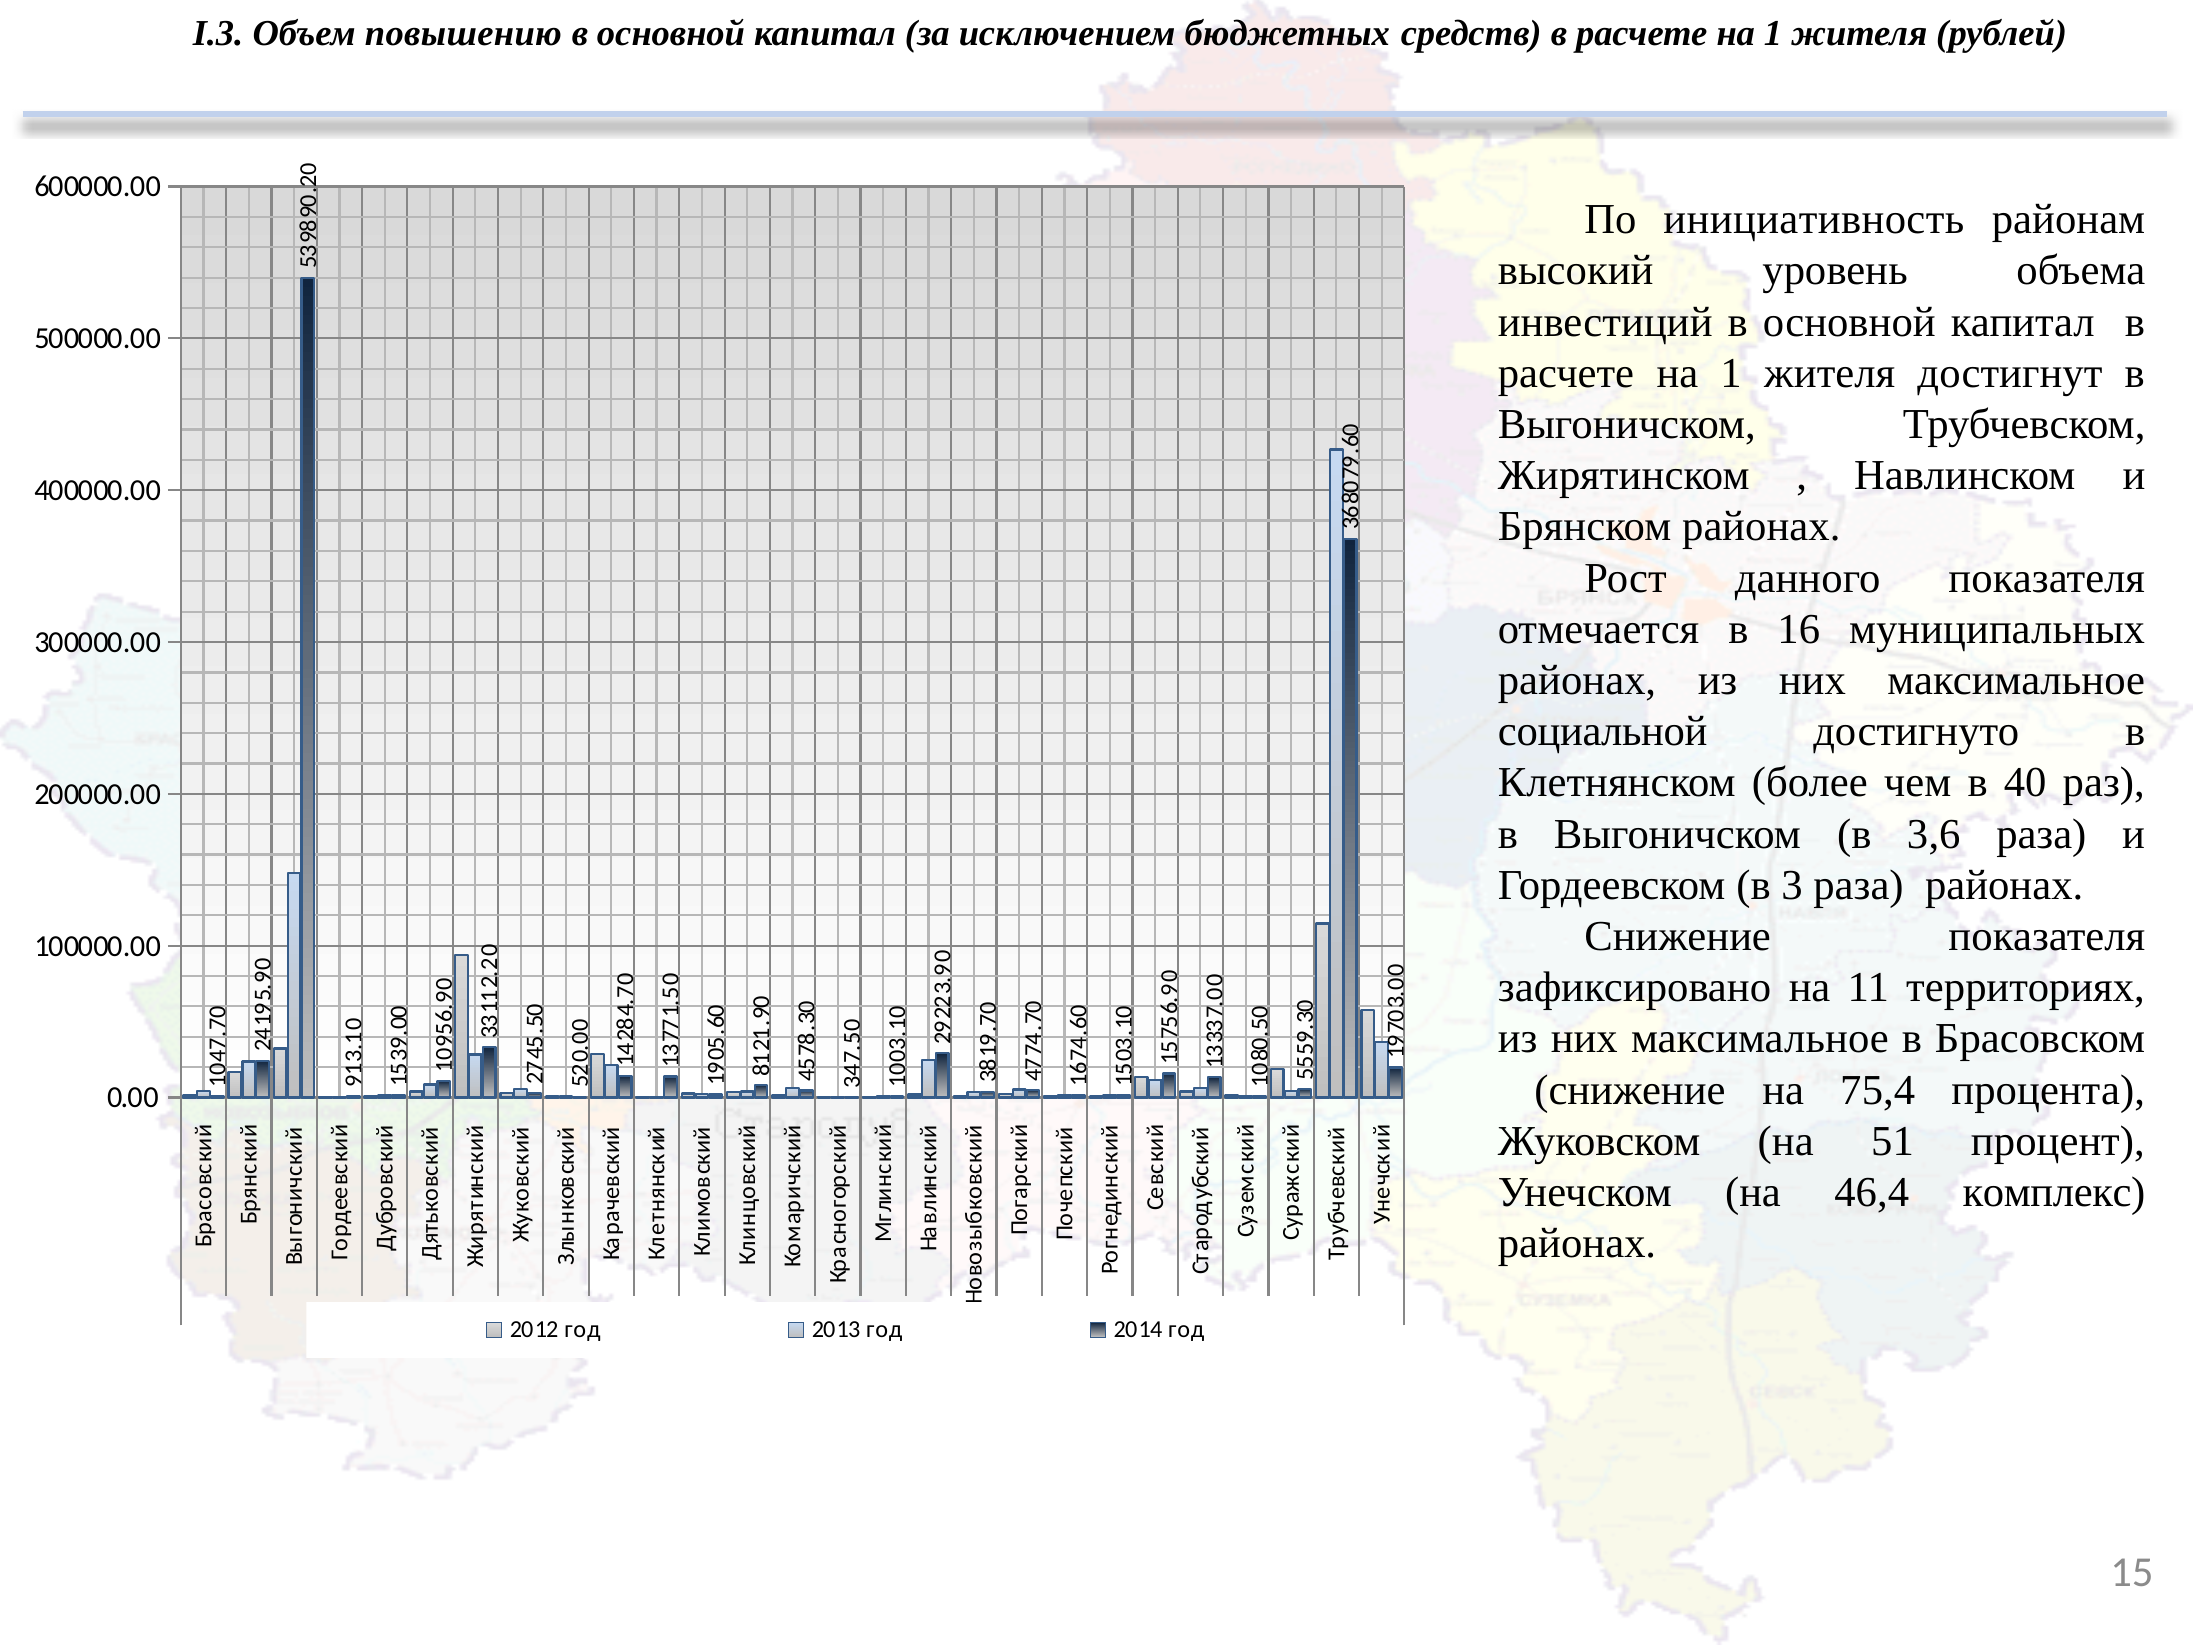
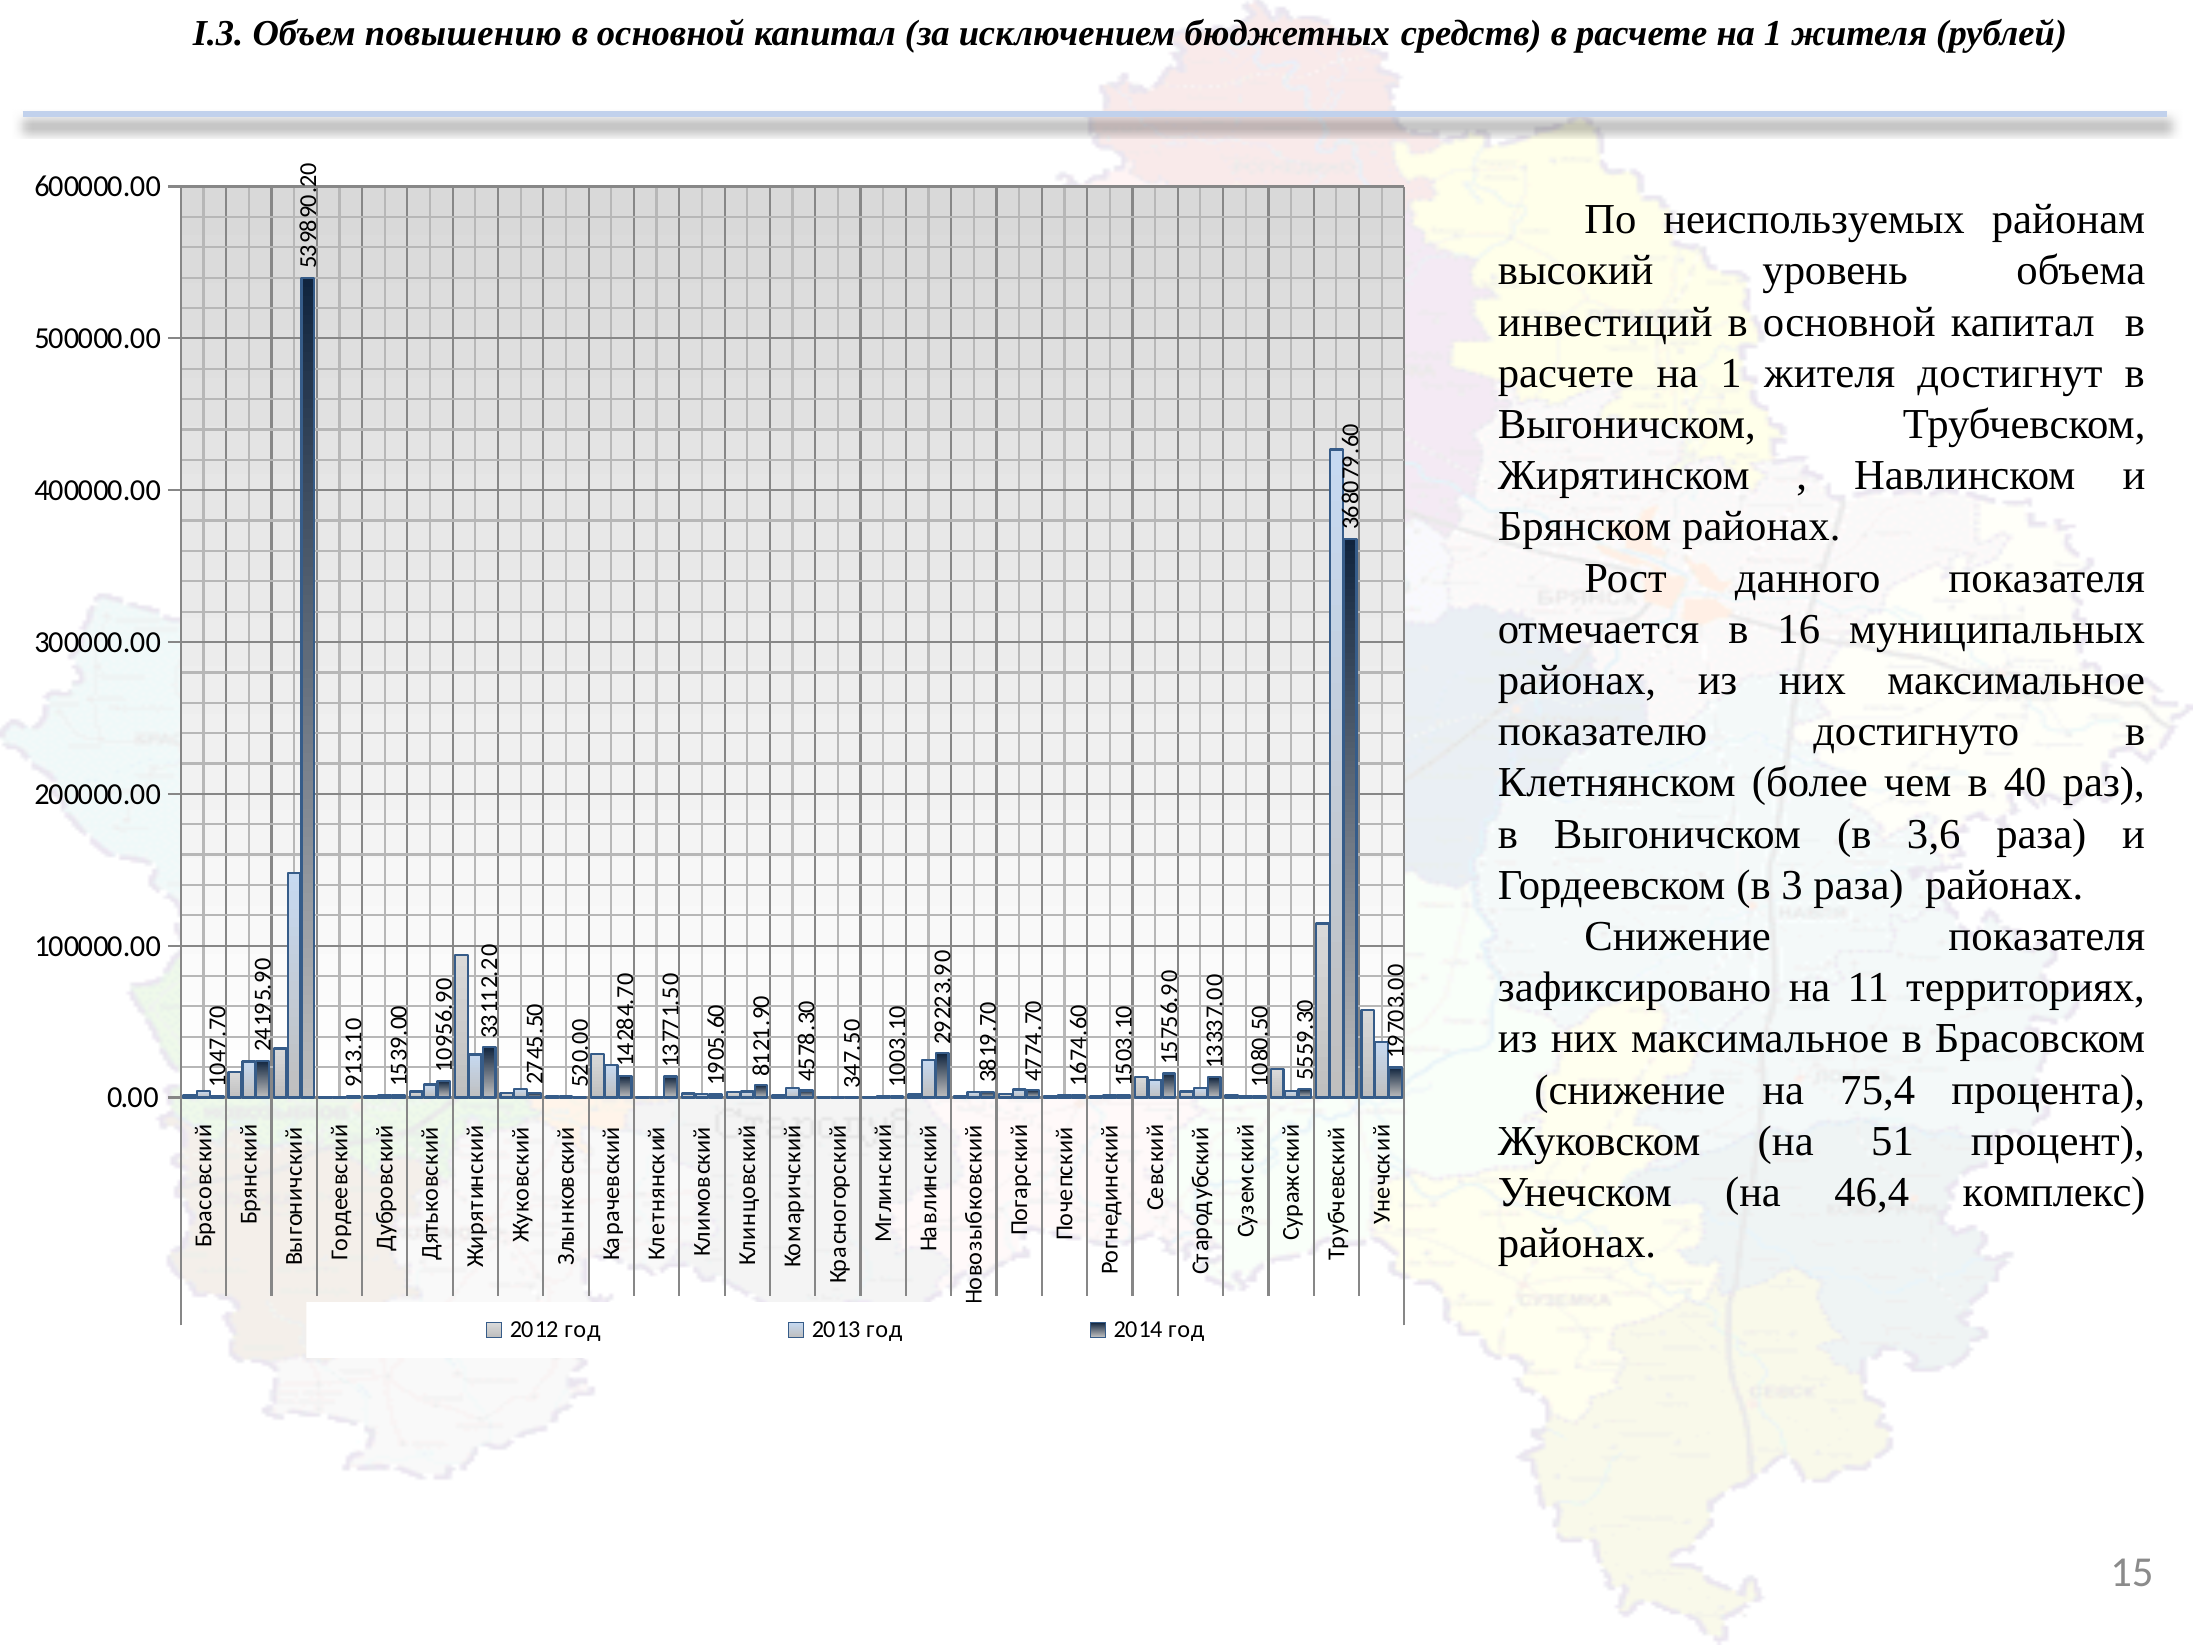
инициативность: инициативность -> неиспользуемых
социальной: социальной -> показателю
